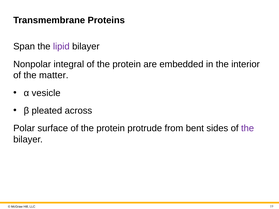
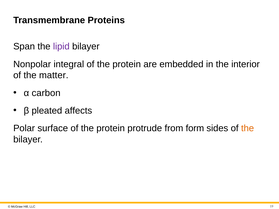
vesicle: vesicle -> carbon
across: across -> affects
bent: bent -> form
the at (248, 128) colour: purple -> orange
